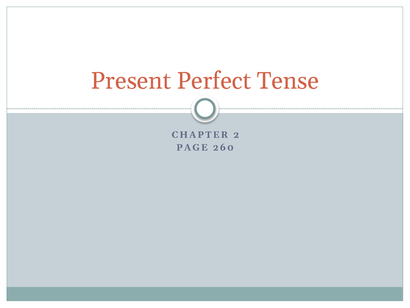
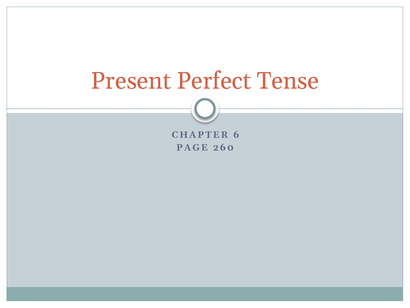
2: 2 -> 6
